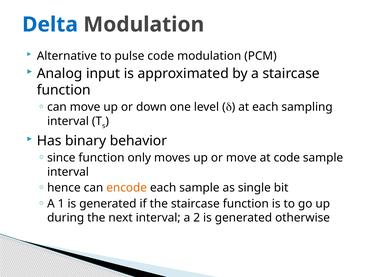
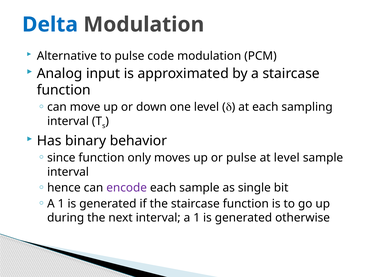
or move: move -> pulse
at code: code -> level
encode colour: orange -> purple
interval a 2: 2 -> 1
